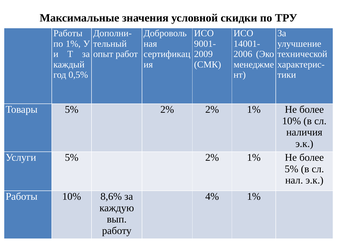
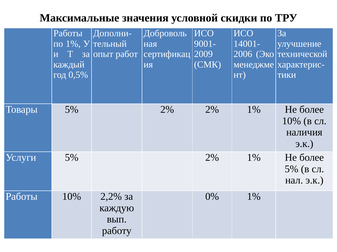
8,6%: 8,6% -> 2,2%
4%: 4% -> 0%
